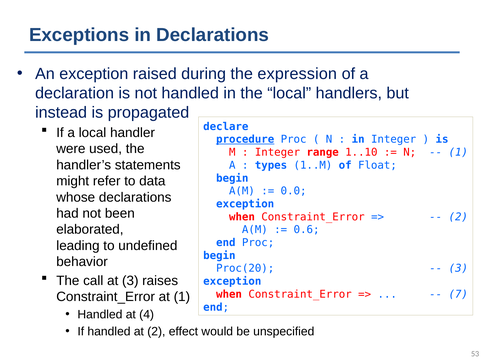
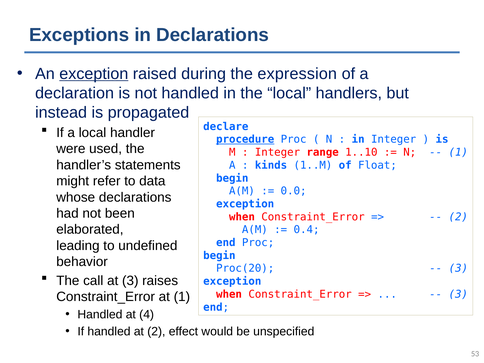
exception at (94, 74) underline: none -> present
types: types -> kinds
0.6: 0.6 -> 0.4
7 at (458, 294): 7 -> 3
